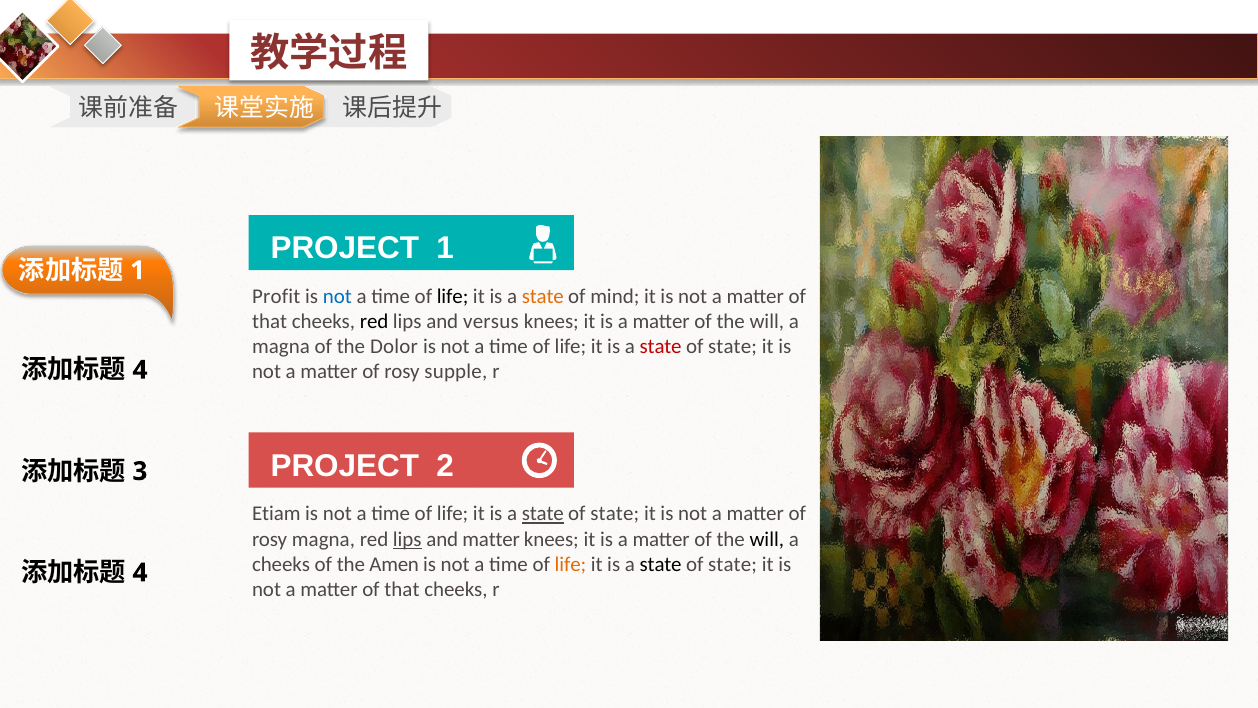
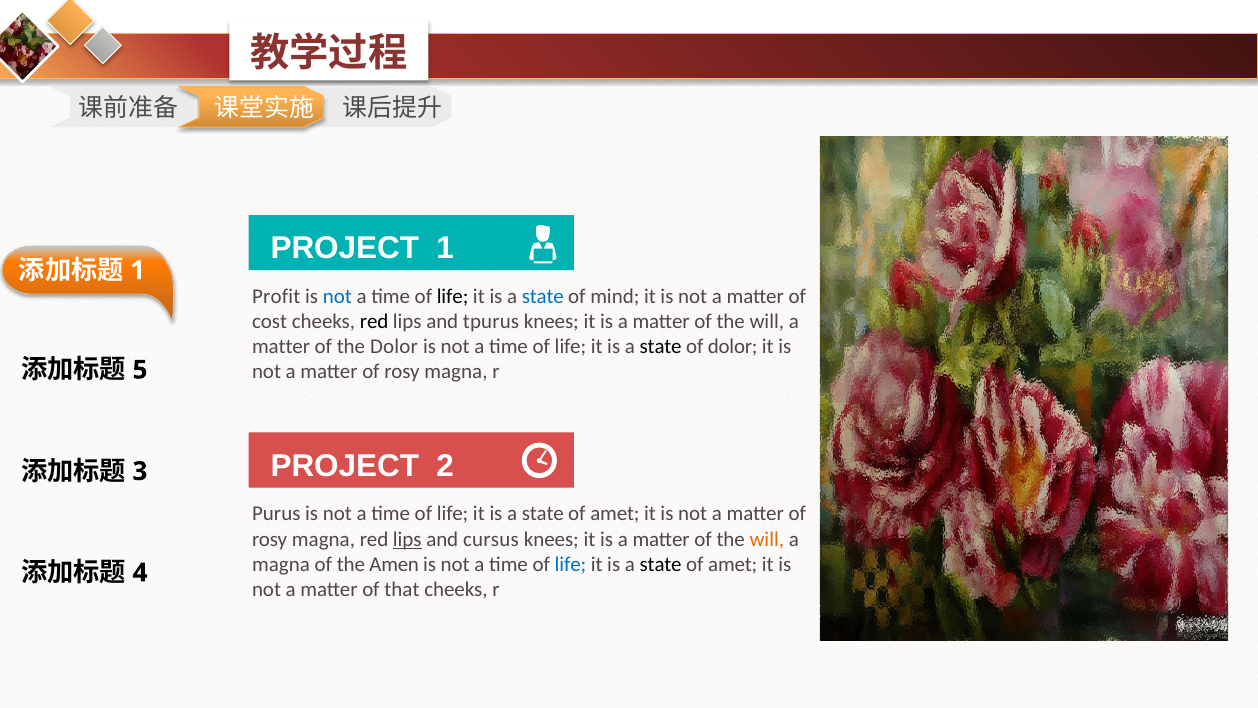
state at (543, 296) colour: orange -> blue
that at (270, 322): that -> cost
versus: versus -> tpurus
magna at (281, 347): magna -> matter
state at (661, 347) colour: red -> black
state at (733, 347): state -> dolor
4 at (140, 370): 4 -> 5
supple at (456, 372): supple -> magna
Etiam: Etiam -> Purus
state at (543, 514) underline: present -> none
state at (615, 514): state -> amet
and matter: matter -> cursus
will at (767, 539) colour: black -> orange
cheeks at (281, 564): cheeks -> magna
life at (570, 564) colour: orange -> blue
state at (733, 564): state -> amet
